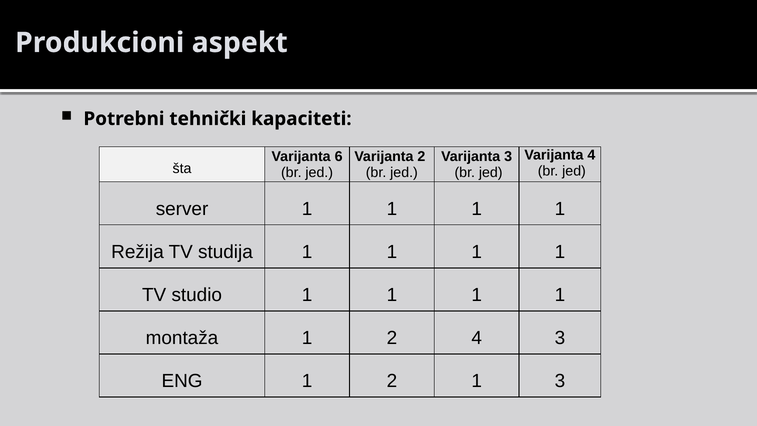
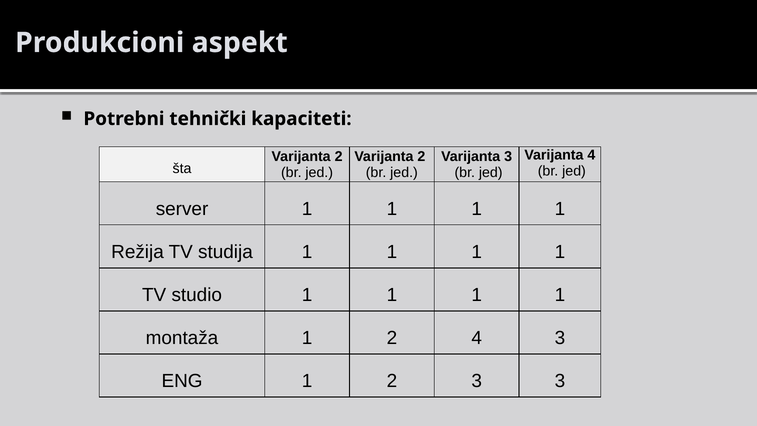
6 at (339, 156): 6 -> 2
2 1: 1 -> 3
